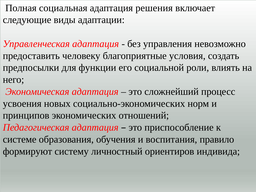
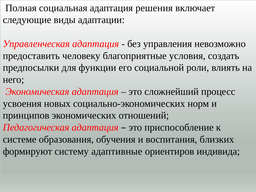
правило: правило -> близких
личностный: личностный -> адаптивные
